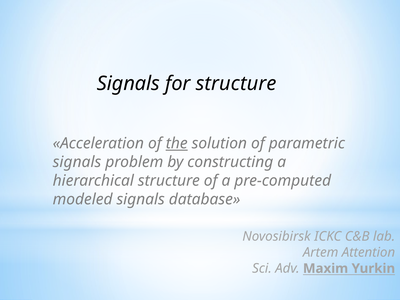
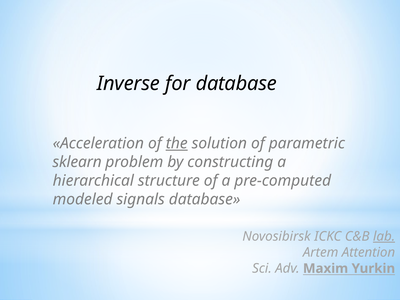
Signals at (128, 84): Signals -> Inverse
for structure: structure -> database
signals at (77, 162): signals -> sklearn
lab underline: none -> present
